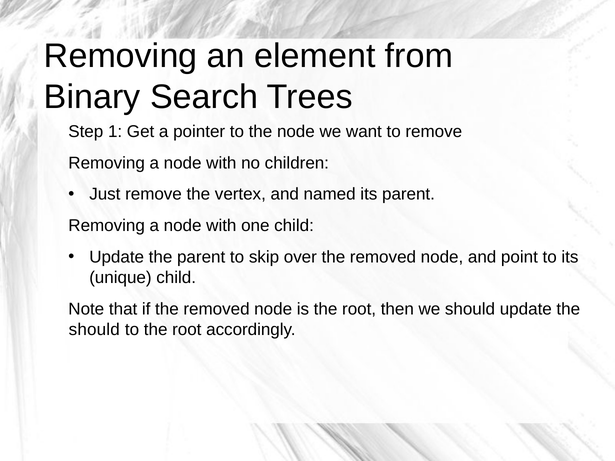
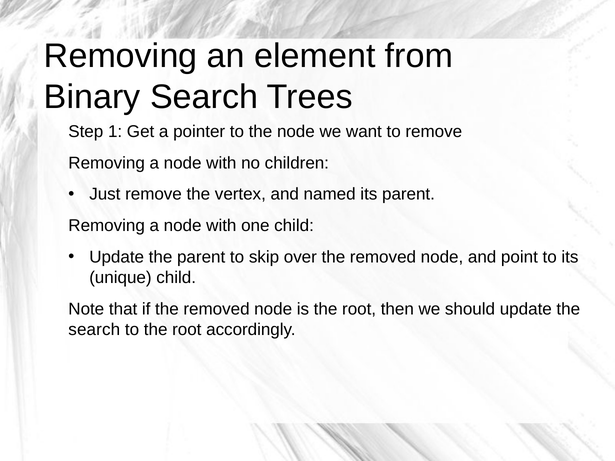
should at (94, 330): should -> search
